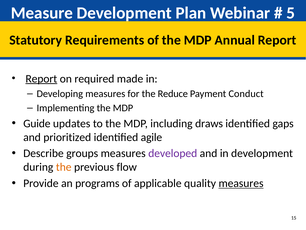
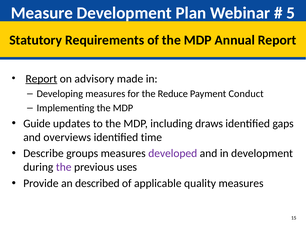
required: required -> advisory
prioritized: prioritized -> overviews
agile: agile -> time
the at (64, 167) colour: orange -> purple
flow: flow -> uses
programs: programs -> described
measures at (241, 183) underline: present -> none
